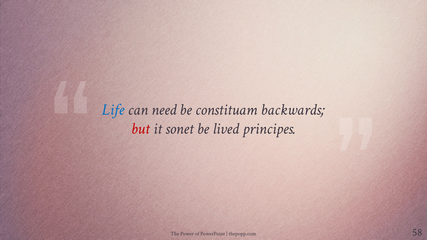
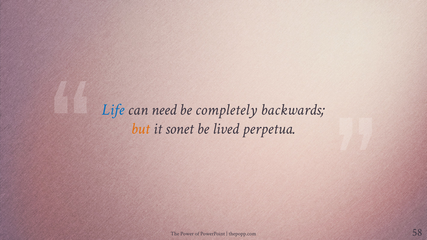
constituam: constituam -> completely
but colour: red -> orange
principes: principes -> perpetua
